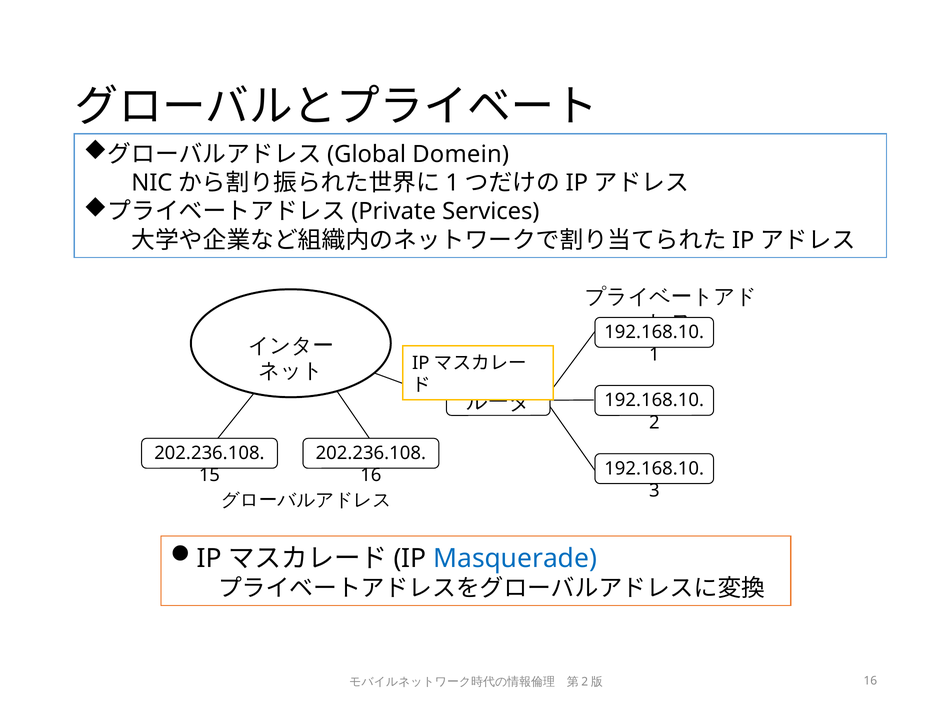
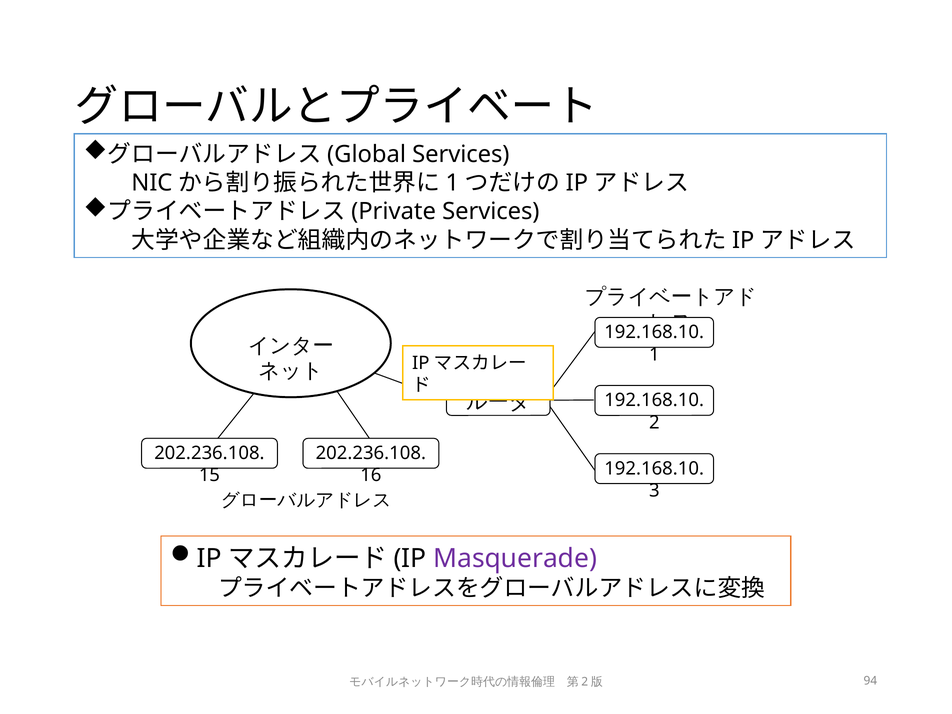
Domein at (461, 154): Domein -> Services
Masquerade colour: blue -> purple
16 at (870, 681): 16 -> 94
